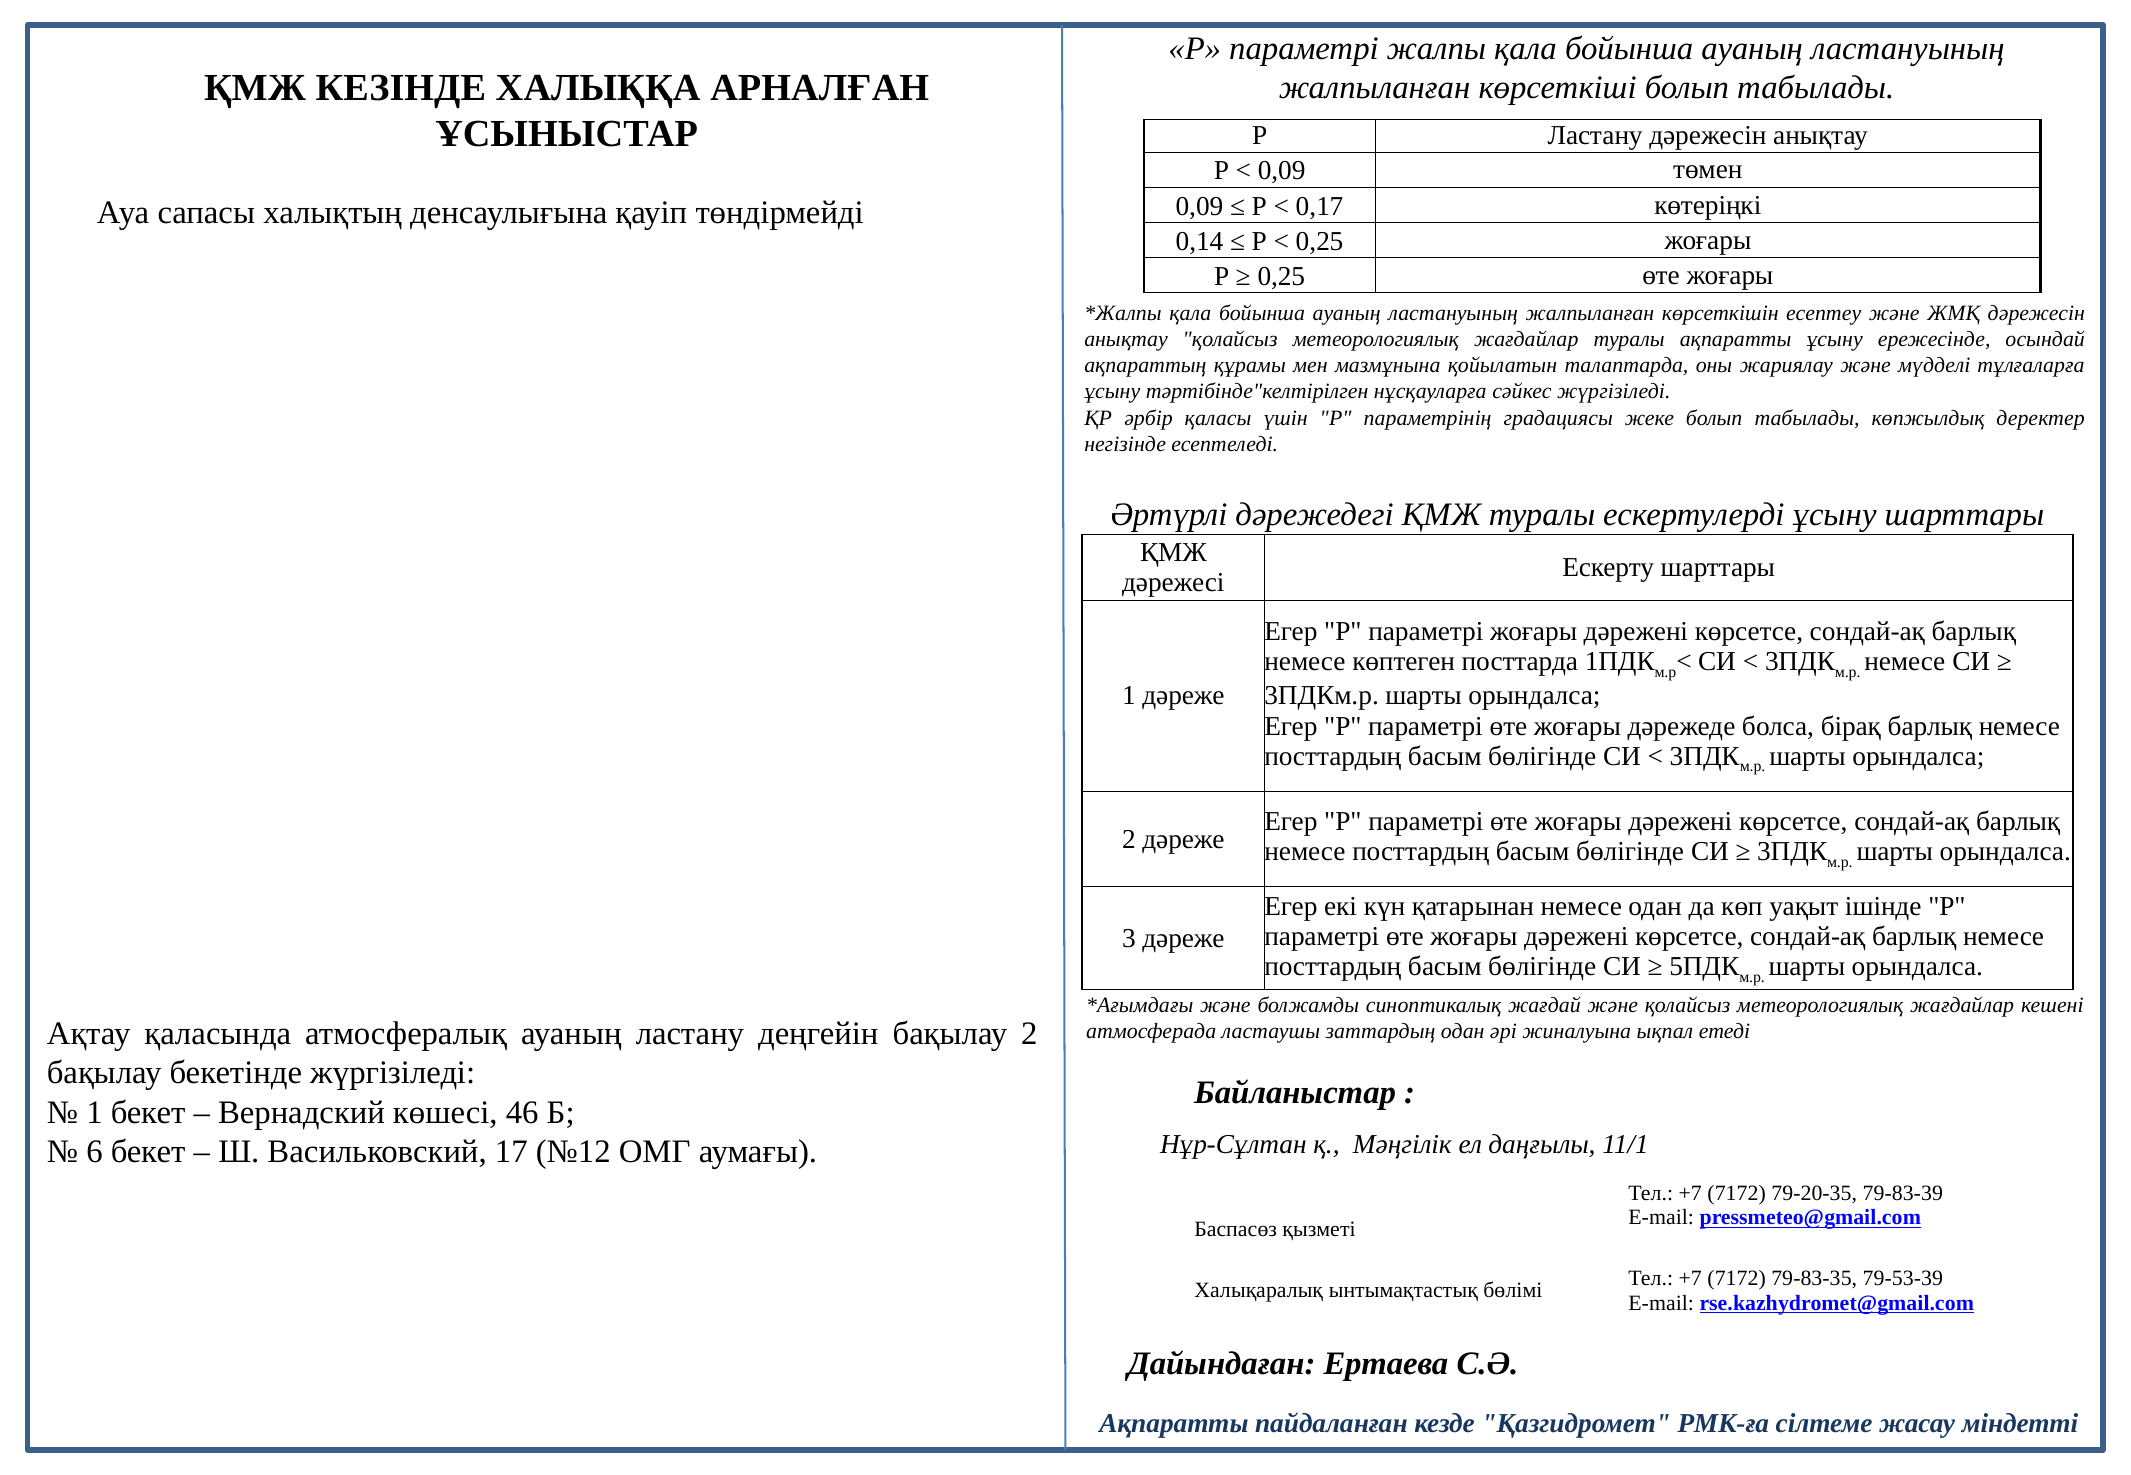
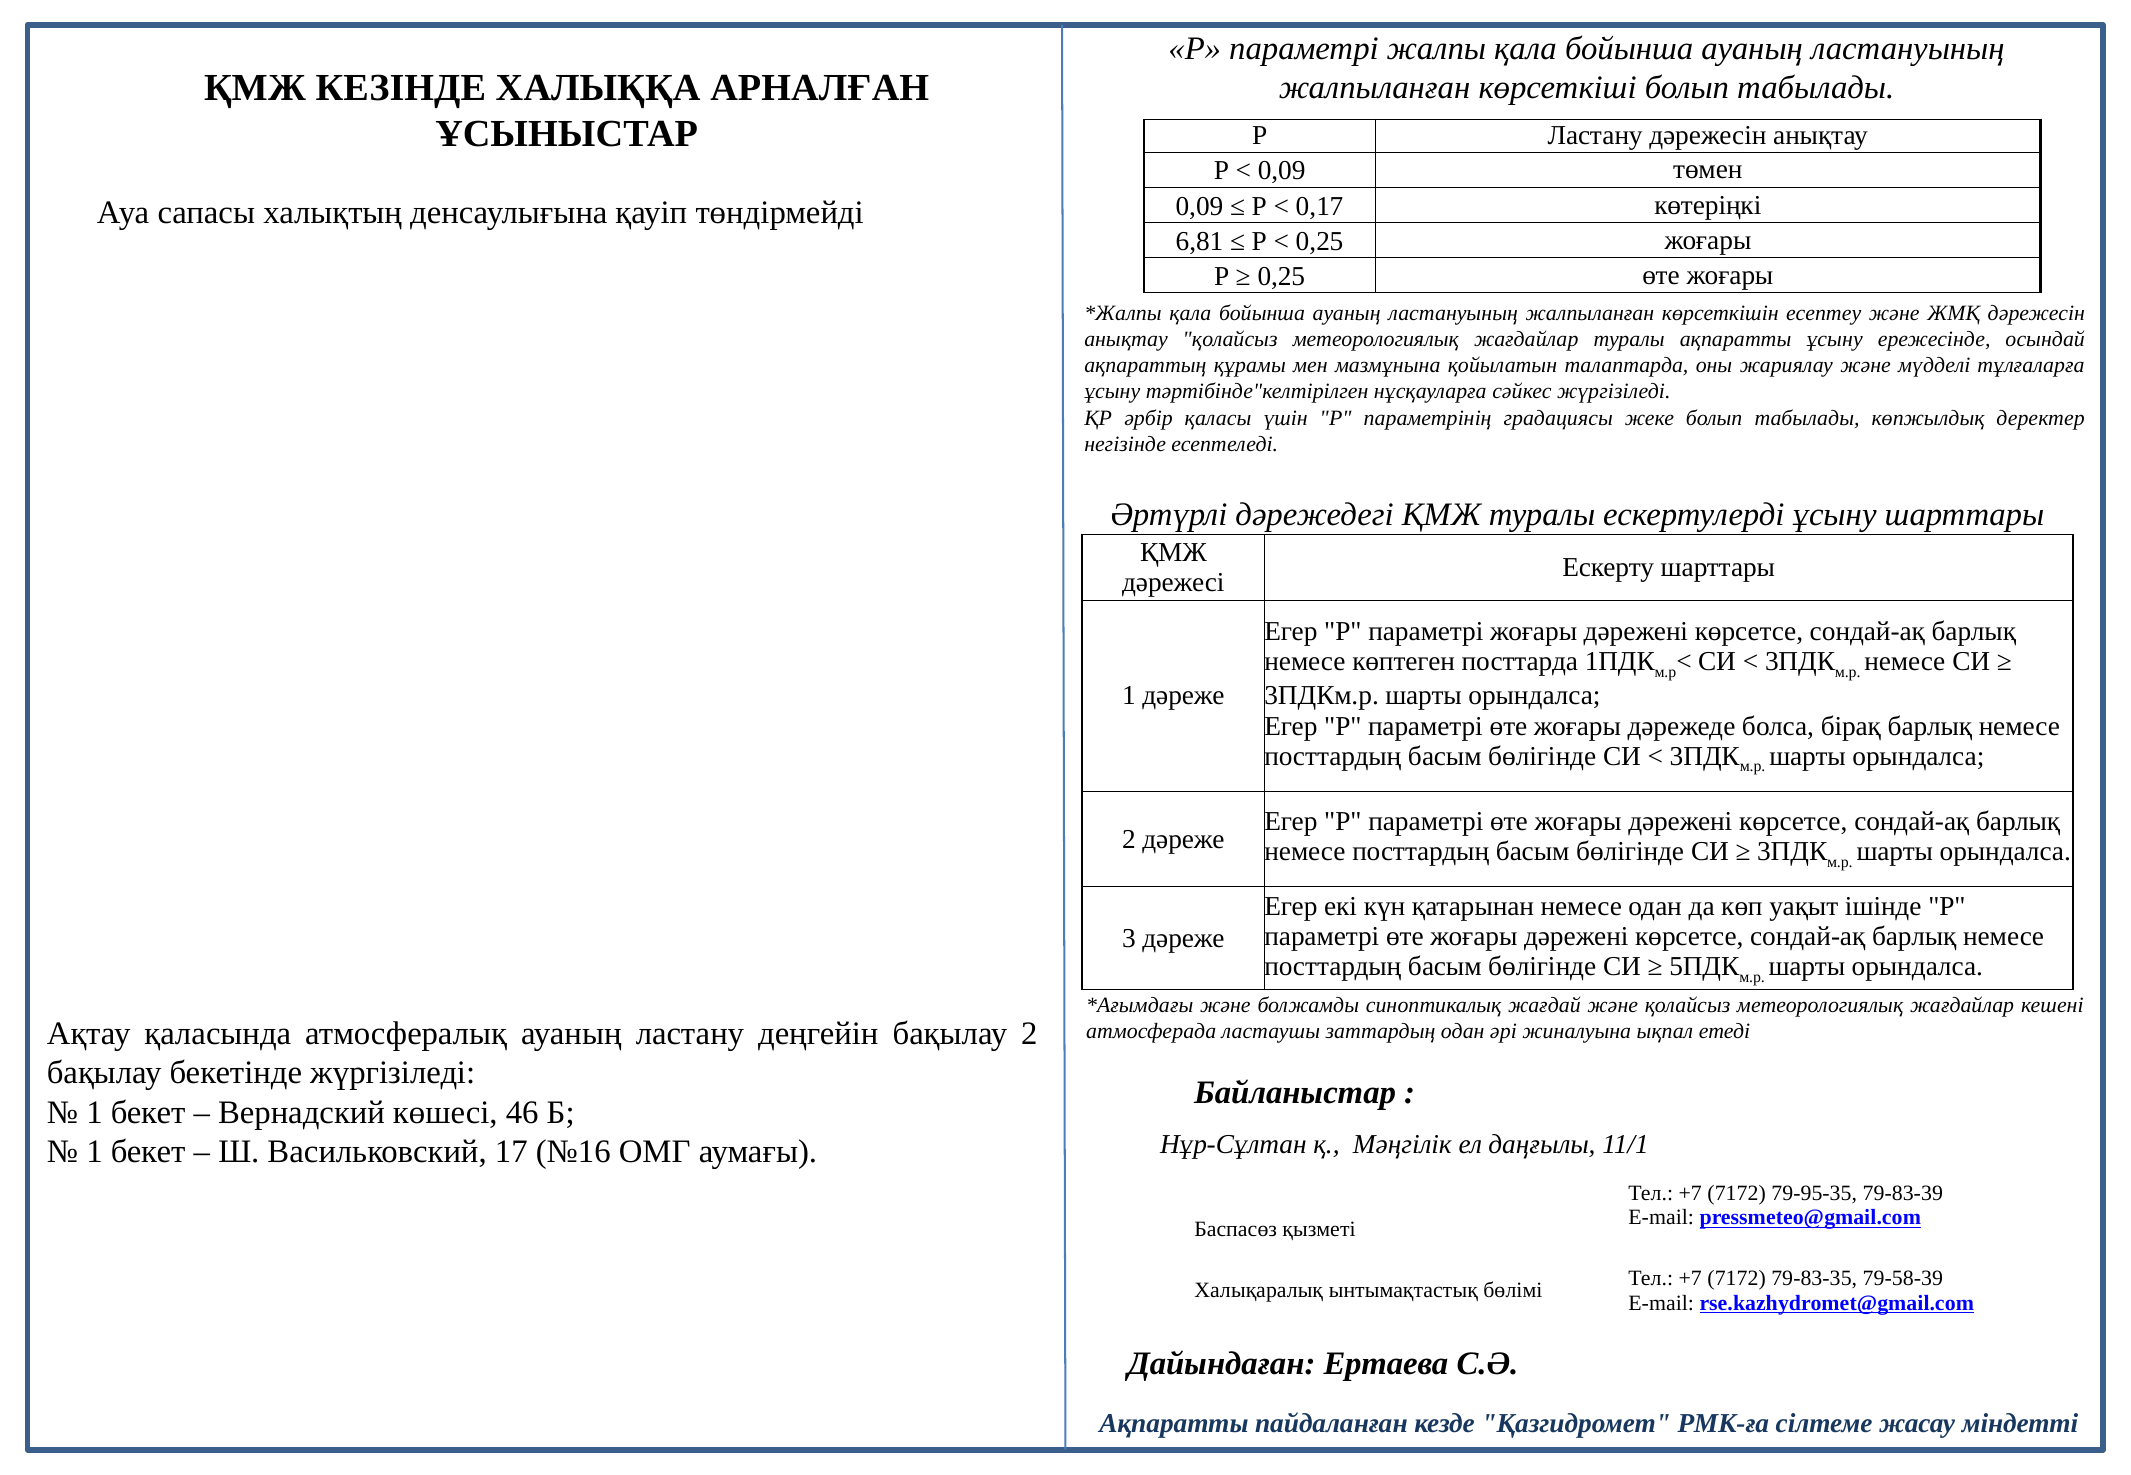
0,14: 0,14 -> 6,81
6 at (94, 1152): 6 -> 1
№12: №12 -> №16
79-20-35: 79-20-35 -> 79-95-35
79-53-39: 79-53-39 -> 79-58-39
